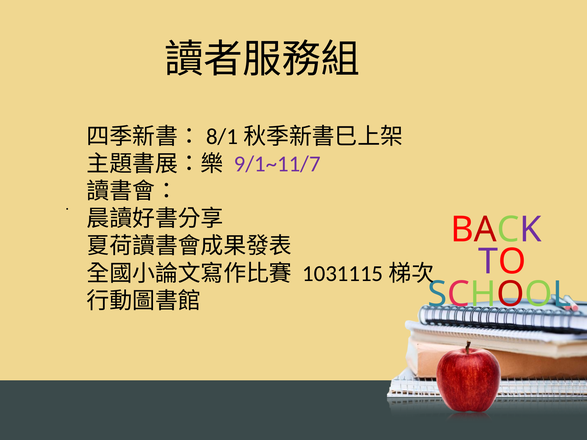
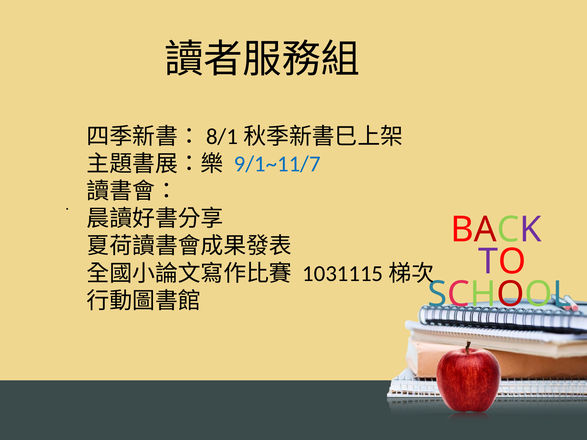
9/1~11/7 colour: purple -> blue
